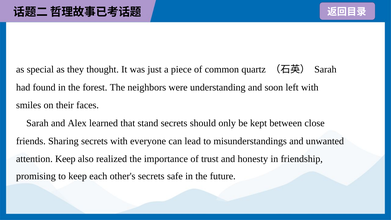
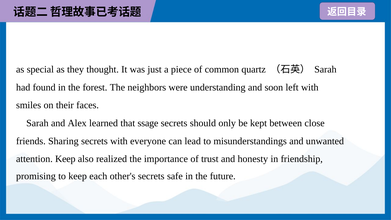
stand: stand -> ssage
